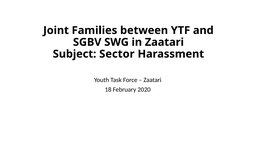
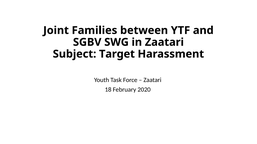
Sector: Sector -> Target
